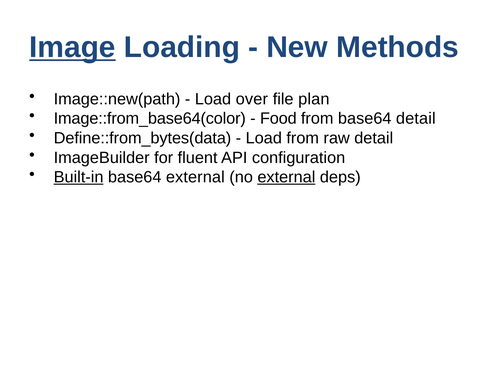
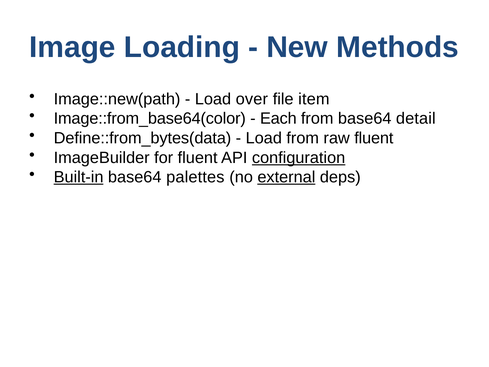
Image underline: present -> none
plan: plan -> item
Food: Food -> Each
raw detail: detail -> fluent
configuration underline: none -> present
base64 external: external -> palettes
